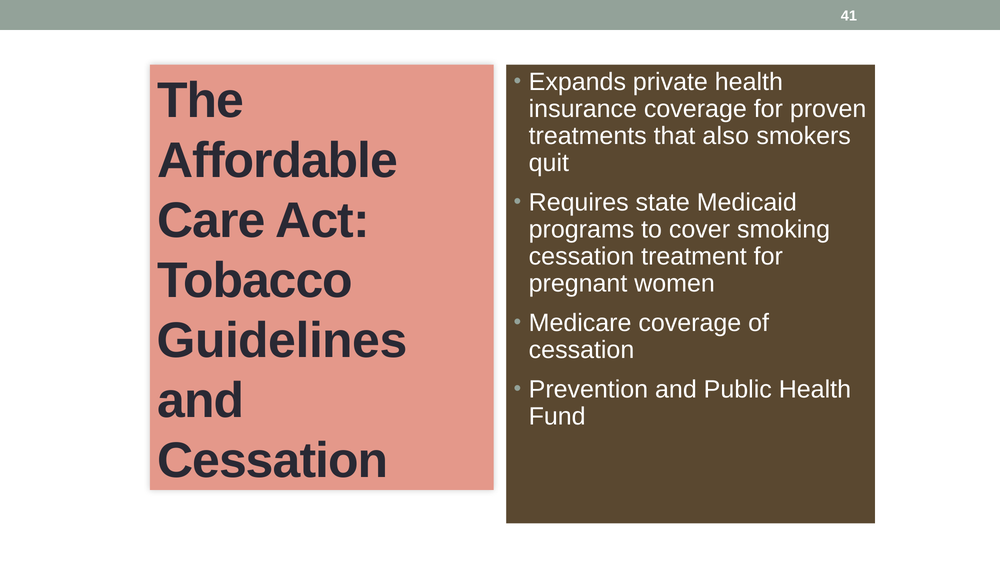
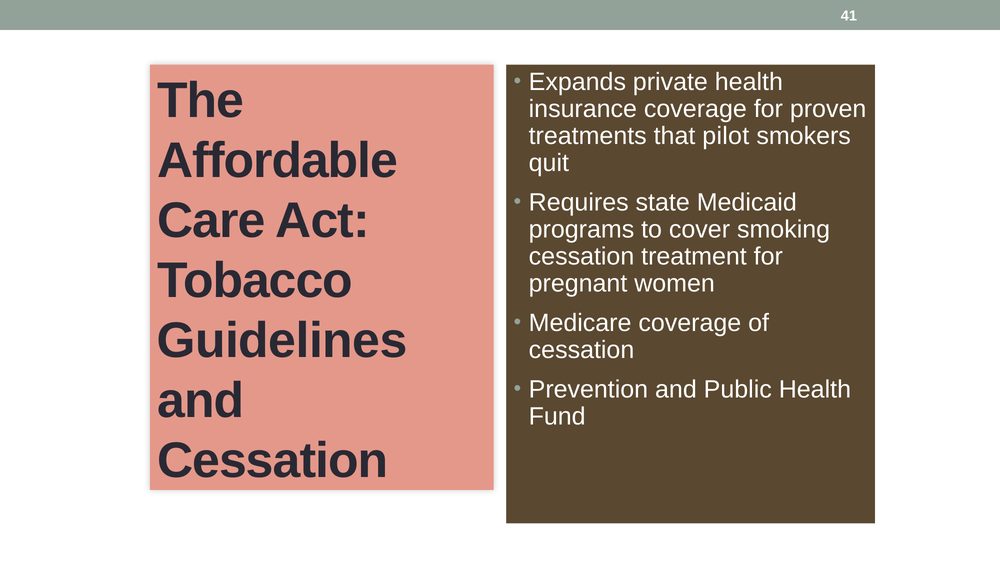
also: also -> pilot
